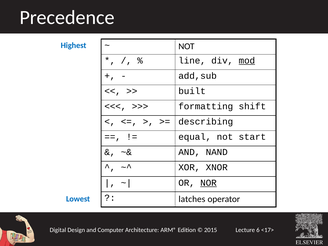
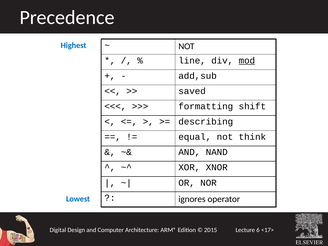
built: built -> saved
start: start -> think
NOR underline: present -> none
latches: latches -> ignores
